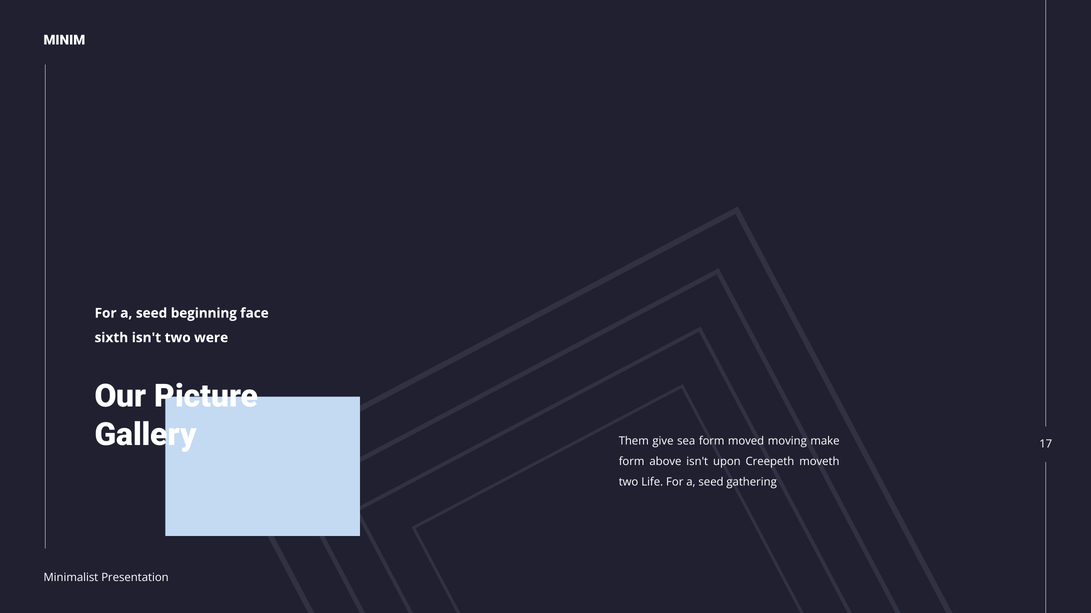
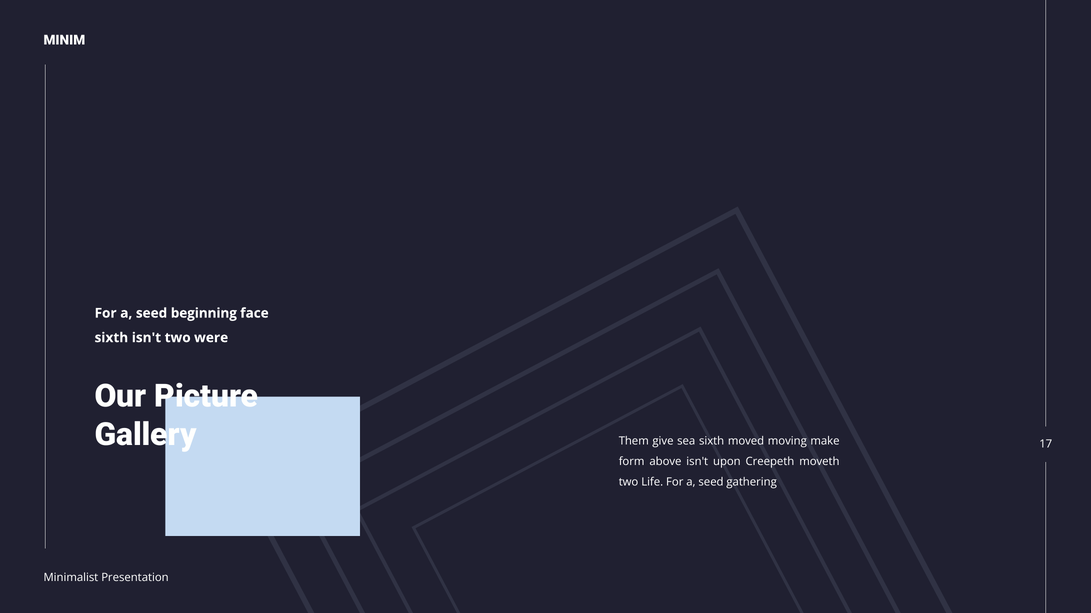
sea form: form -> sixth
